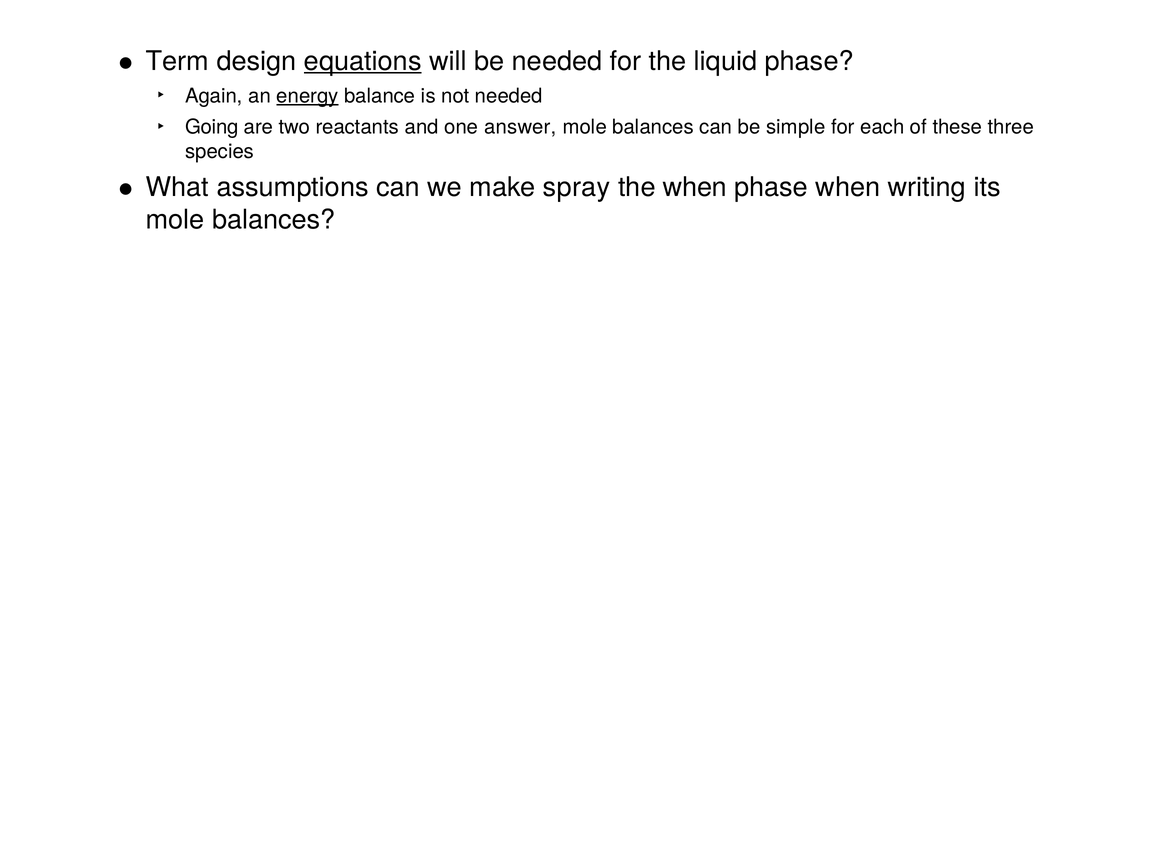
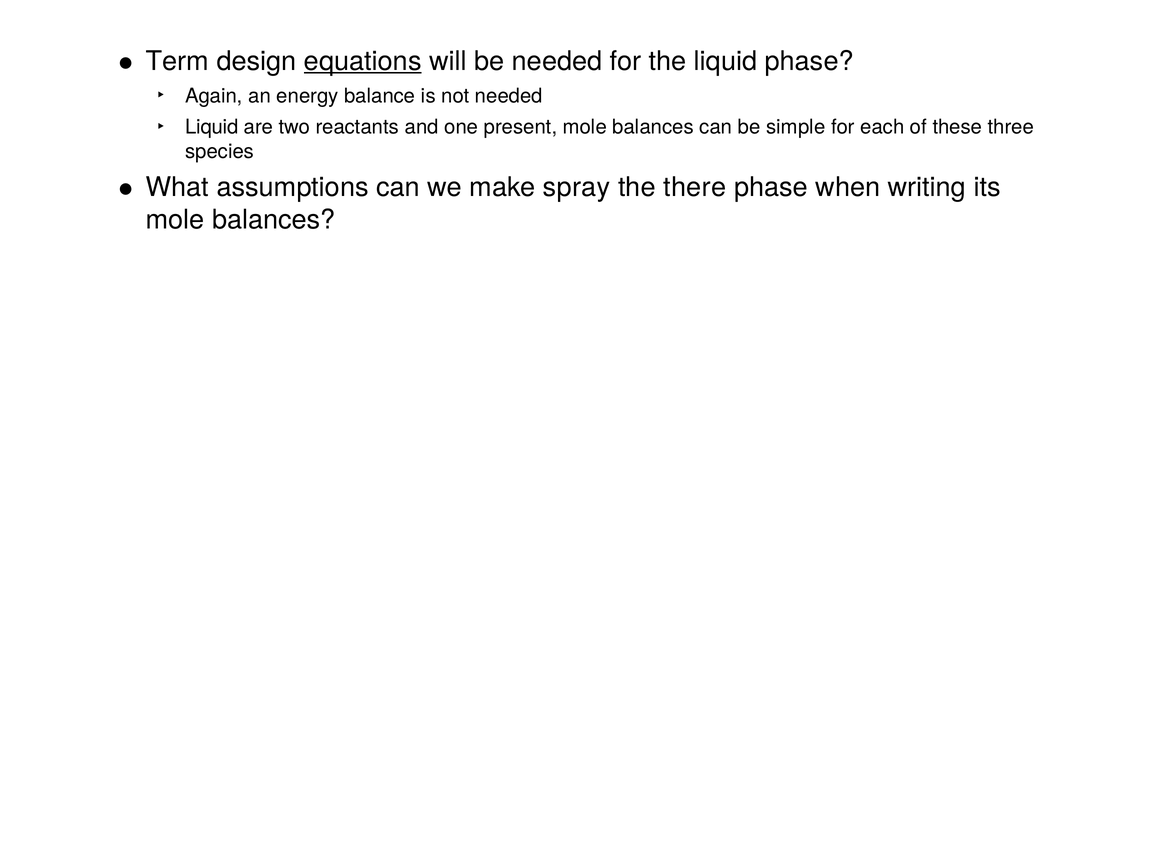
energy underline: present -> none
Going at (212, 127): Going -> Liquid
answer: answer -> present
the when: when -> there
